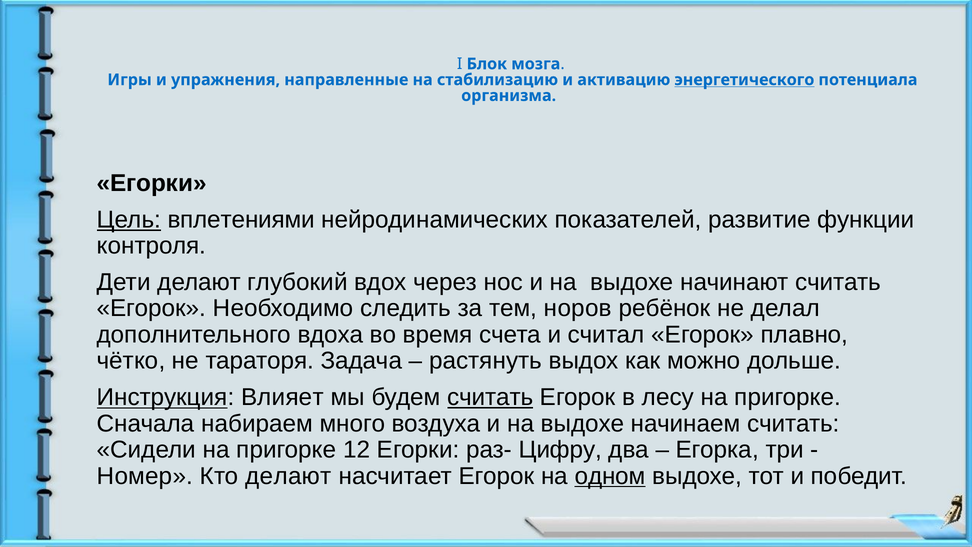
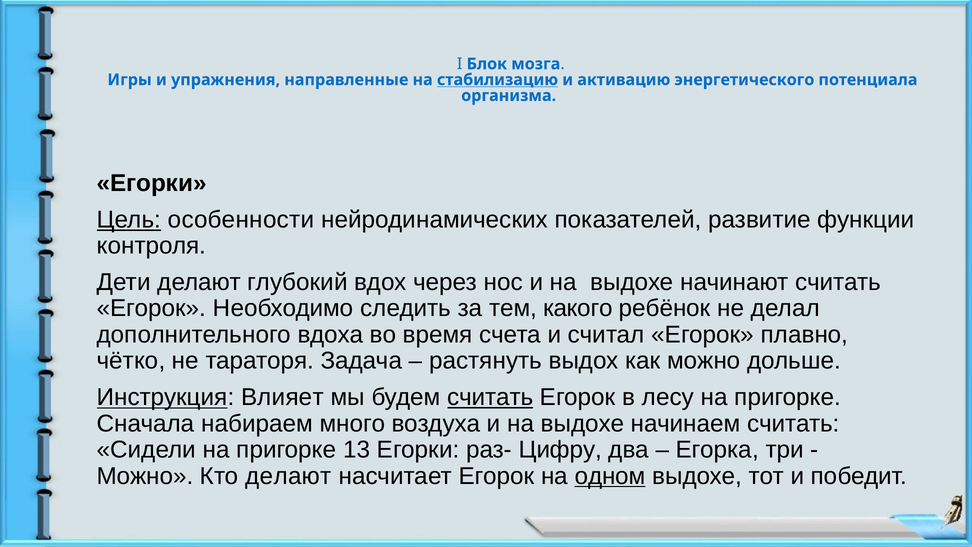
стабилизацию underline: none -> present
энергетического underline: present -> none
вплетениями: вплетениями -> особенности
норов: норов -> какого
12: 12 -> 13
Номер at (145, 476): Номер -> Можно
